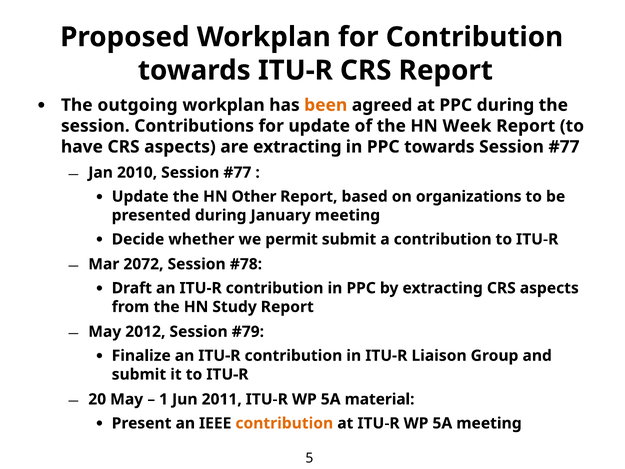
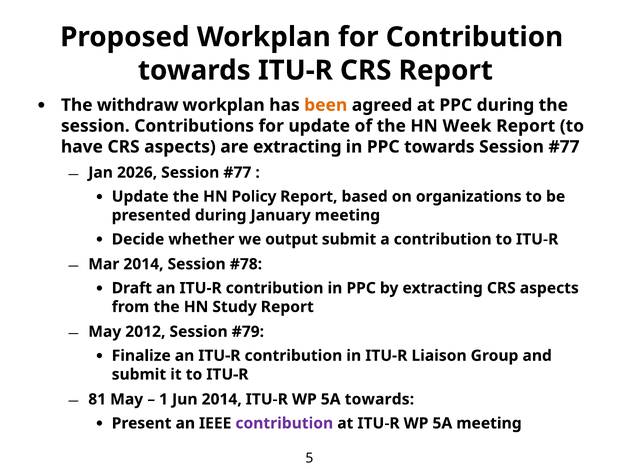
outgoing: outgoing -> withdraw
2010: 2010 -> 2026
Other: Other -> Policy
permit: permit -> output
Mar 2072: 2072 -> 2014
20: 20 -> 81
Jun 2011: 2011 -> 2014
5A material: material -> towards
contribution at (284, 423) colour: orange -> purple
